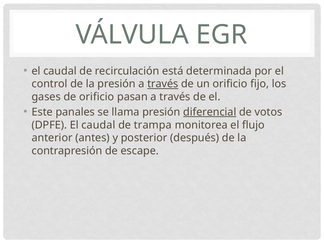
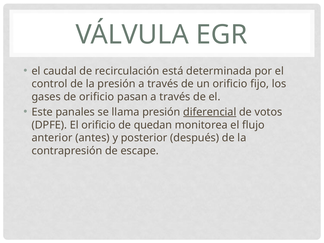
través at (163, 84) underline: present -> none
DPFE El caudal: caudal -> orificio
trampa: trampa -> quedan
